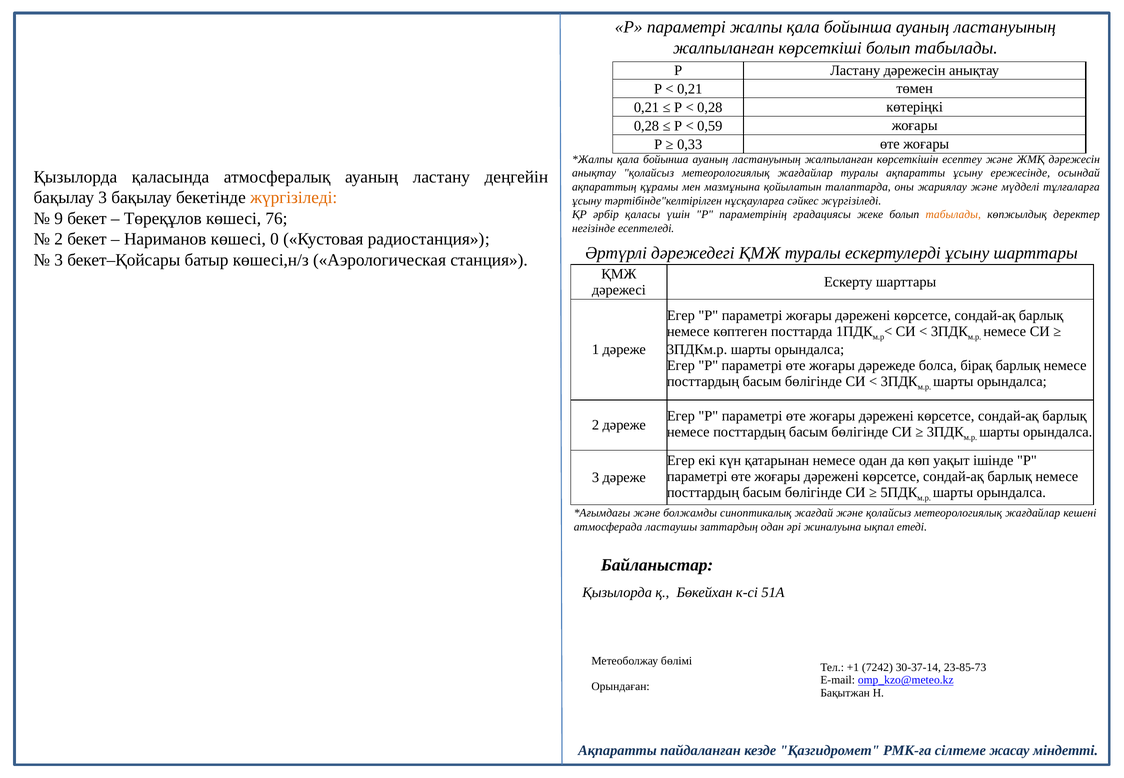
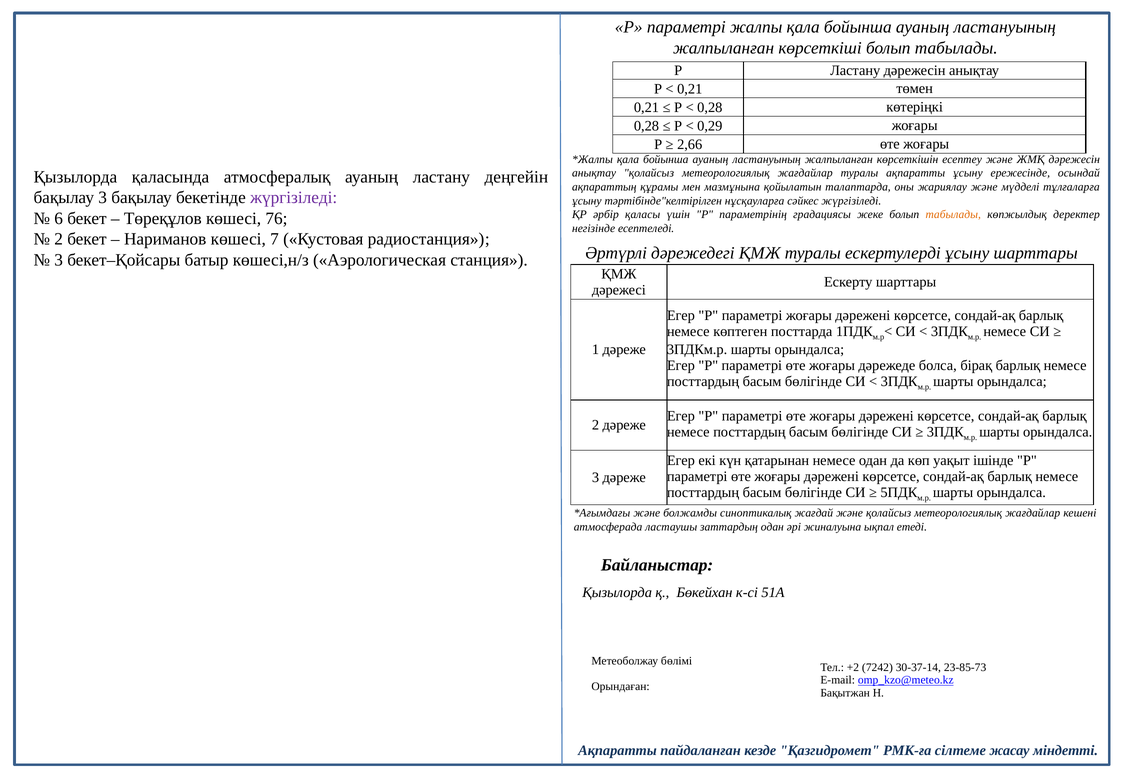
0,59: 0,59 -> 0,29
0,33: 0,33 -> 2,66
жүргізіледі at (294, 198) colour: orange -> purple
9: 9 -> 6
0: 0 -> 7
+1: +1 -> +2
